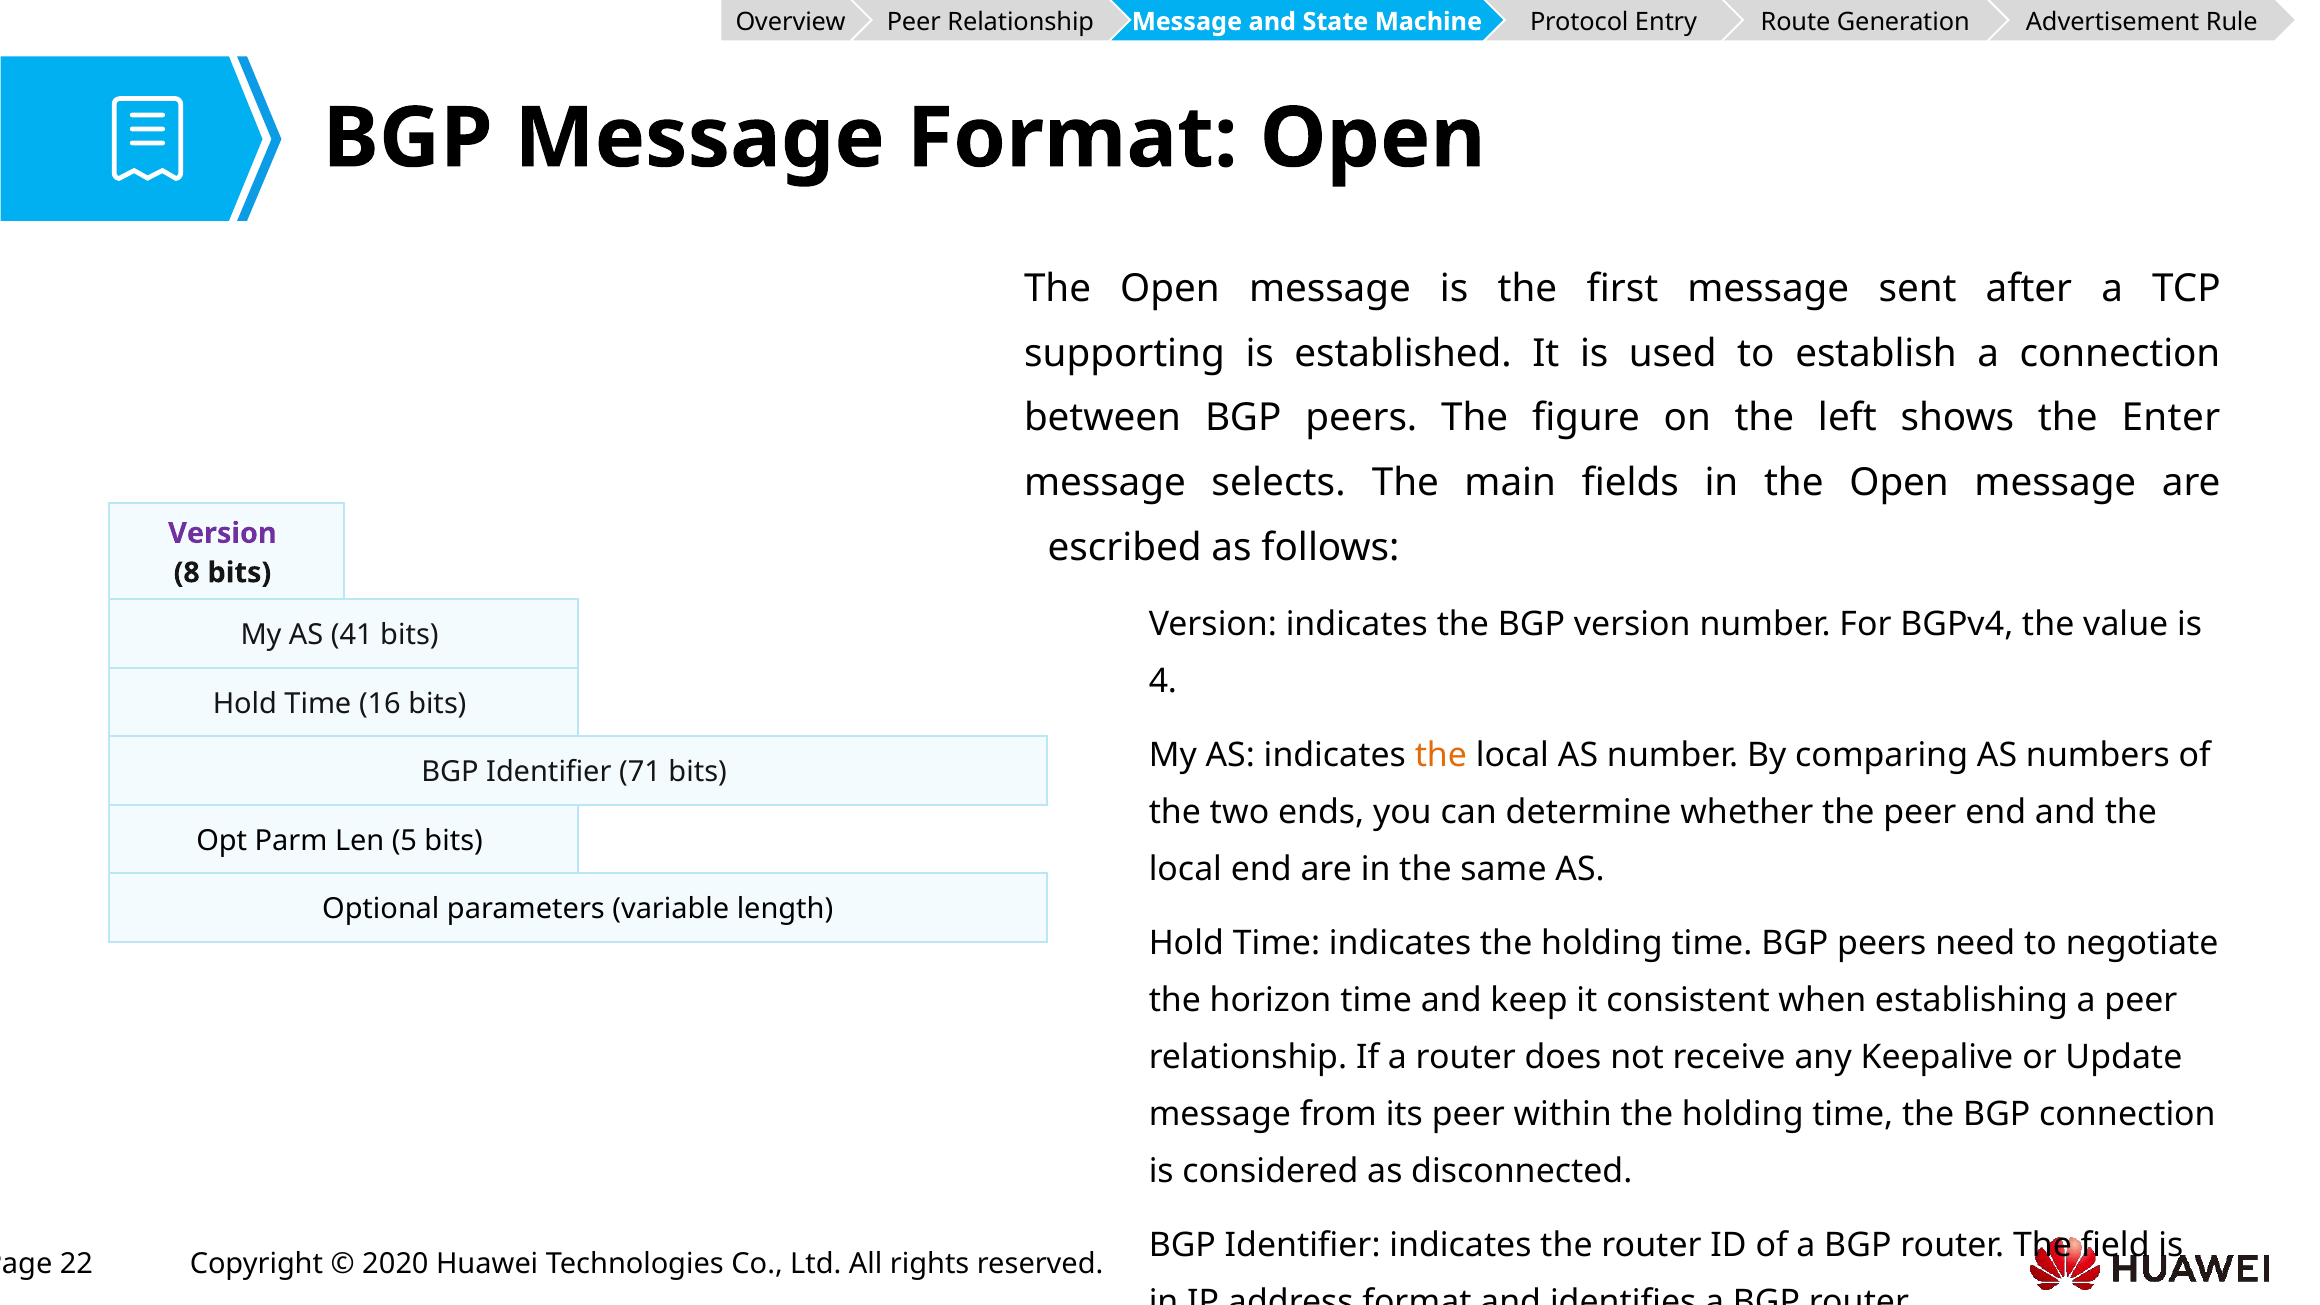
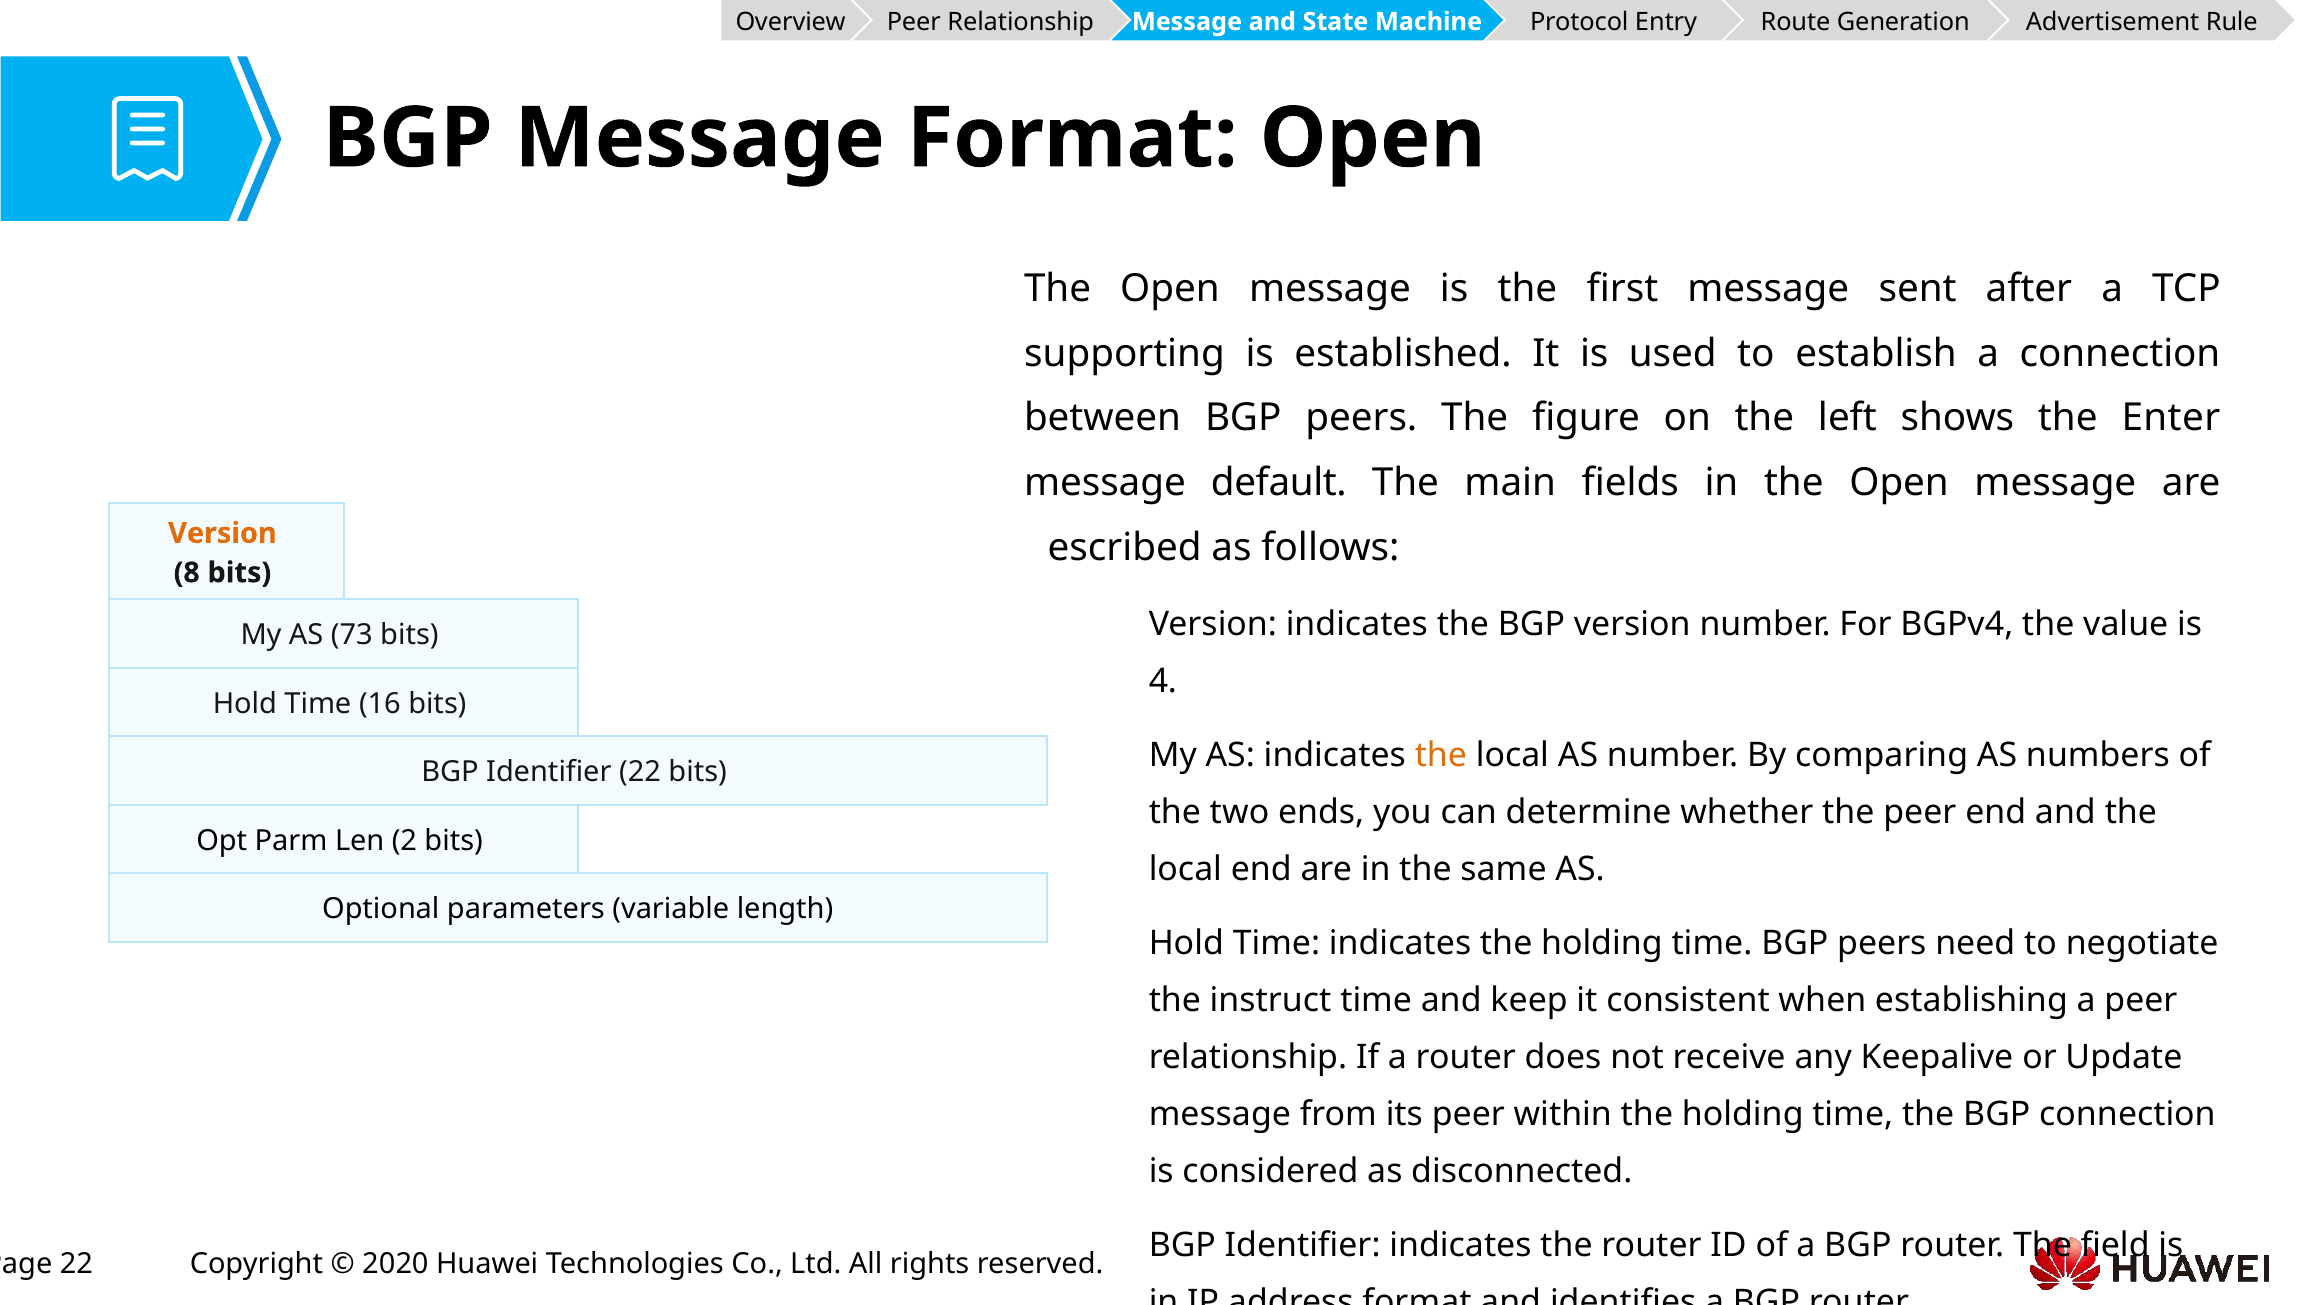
selects: selects -> default
Version at (222, 533) colour: purple -> orange
41: 41 -> 73
Identifier 71: 71 -> 22
5: 5 -> 2
horizon: horizon -> instruct
